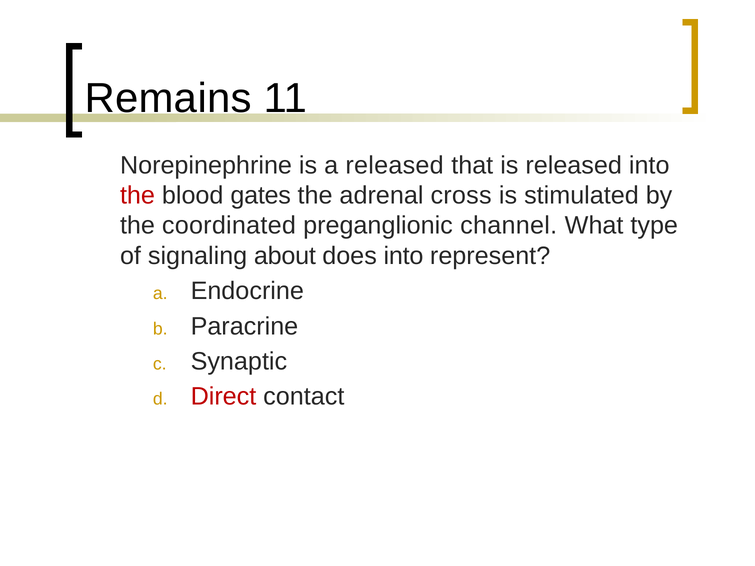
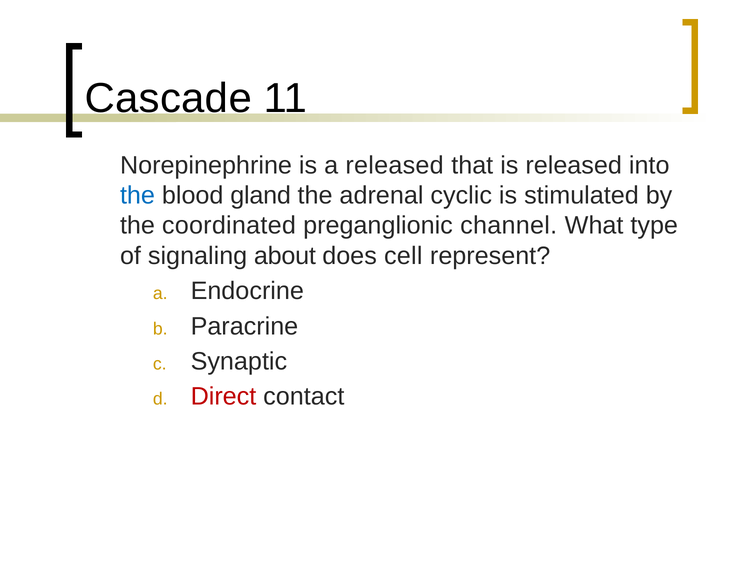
Remains: Remains -> Cascade
the at (137, 196) colour: red -> blue
gates: gates -> gland
cross: cross -> cyclic
does into: into -> cell
